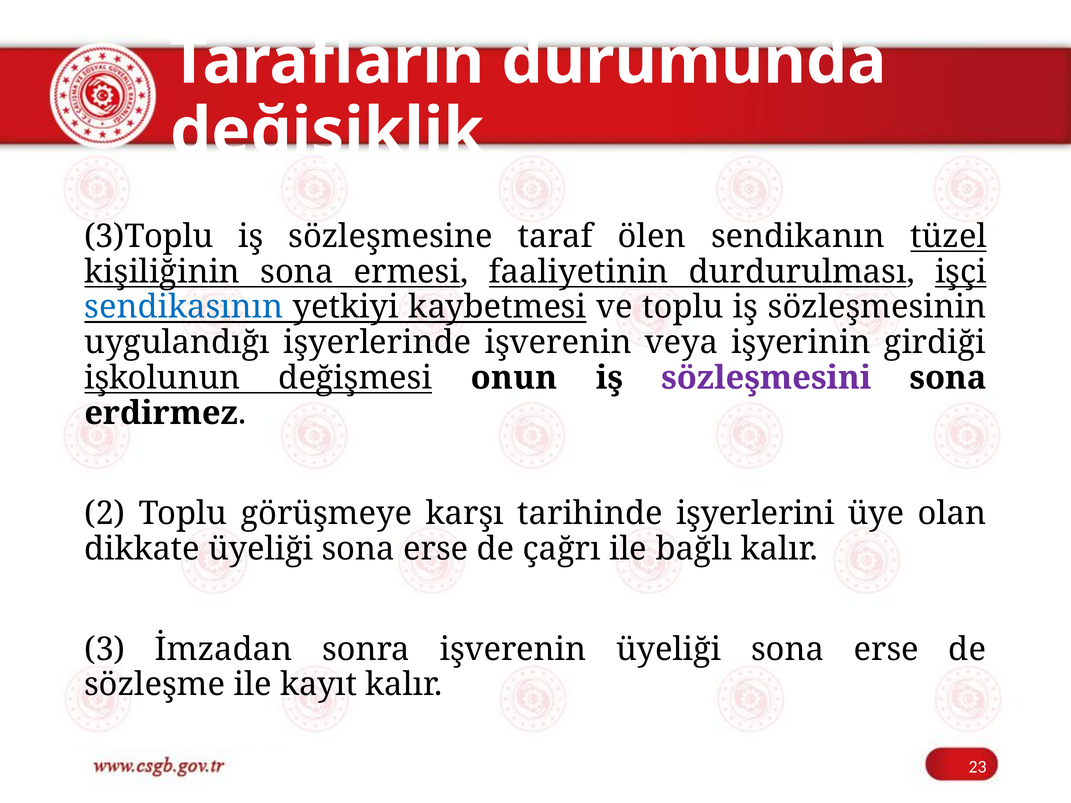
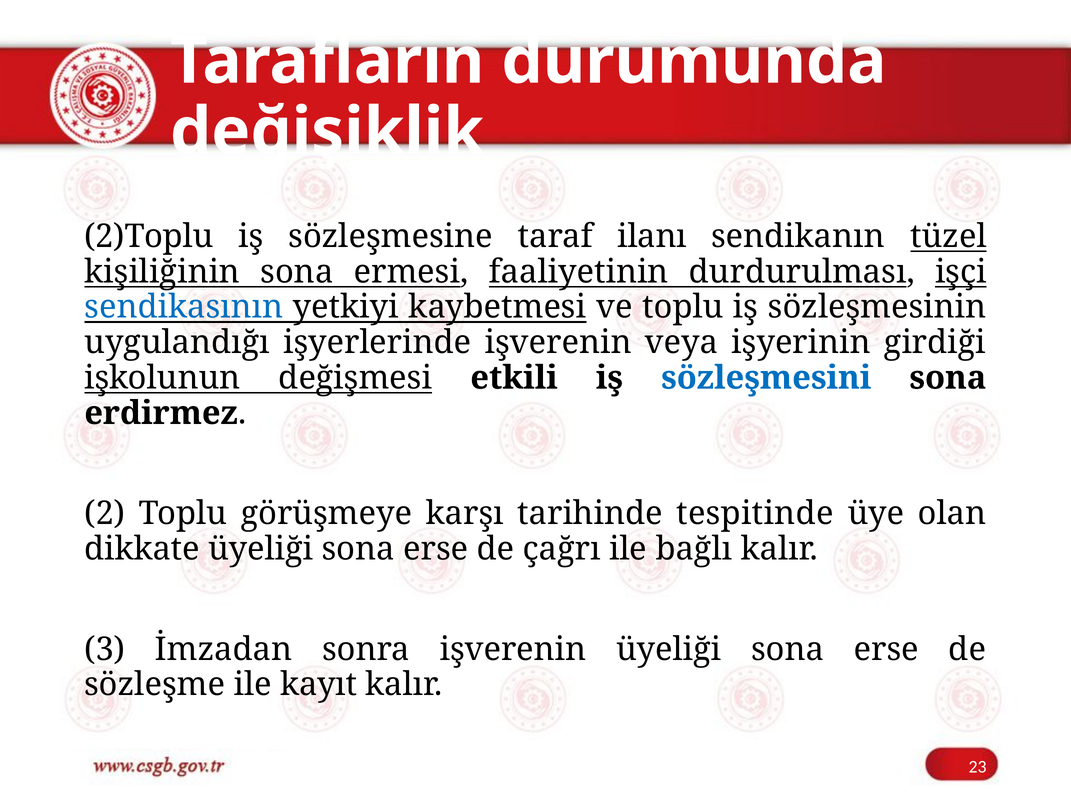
3)Toplu: 3)Toplu -> 2)Toplu
ölen: ölen -> ilanı
onun: onun -> etkili
sözleşmesini colour: purple -> blue
işyerlerini: işyerlerini -> tespitinde
